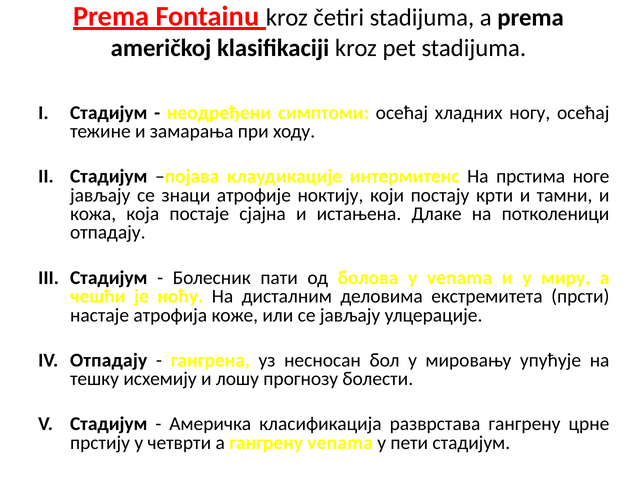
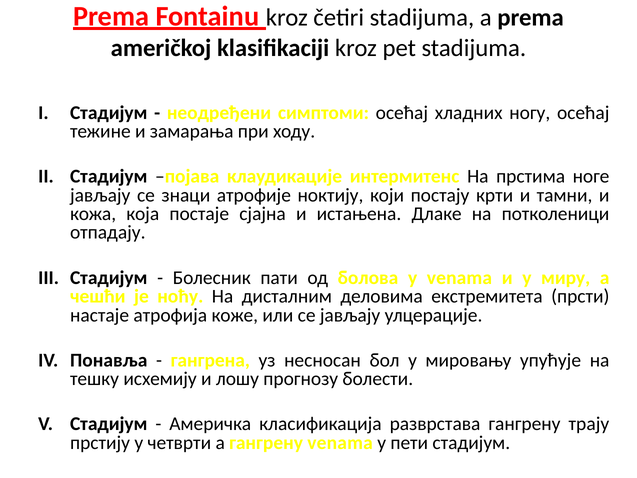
Отпадају at (109, 360): Отпадају -> Понавља
црне: црне -> трају
